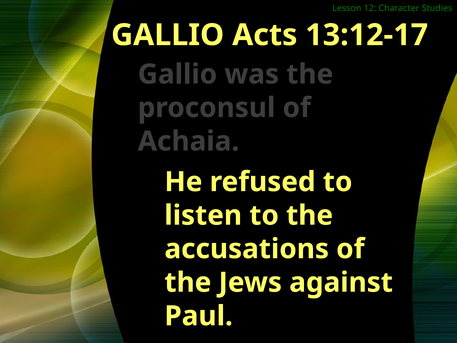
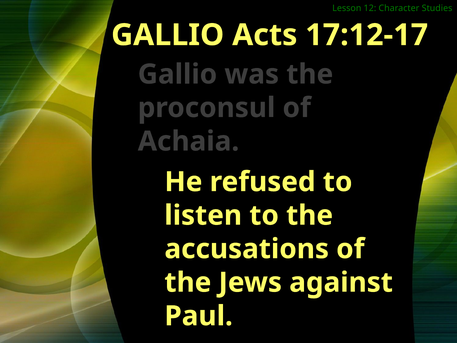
13:12-17: 13:12-17 -> 17:12-17
